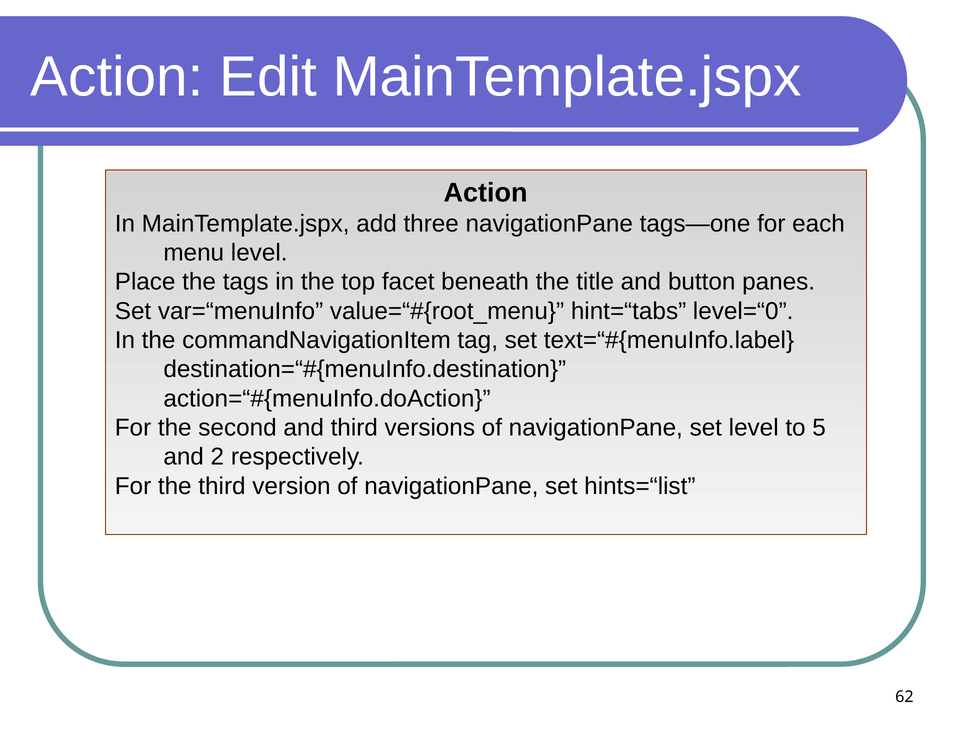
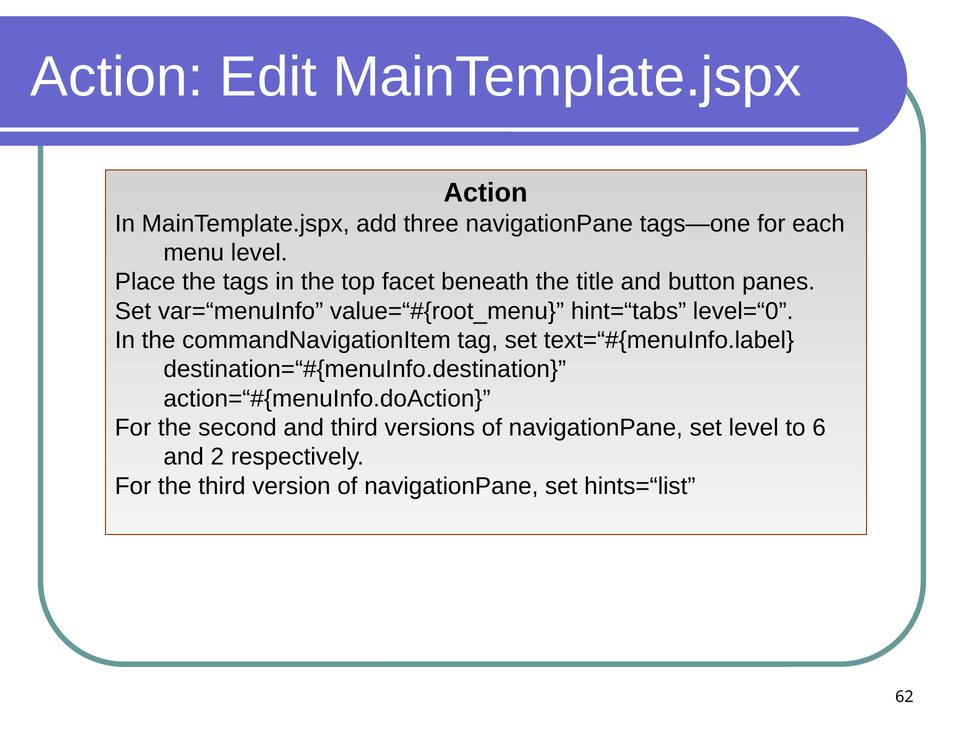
5: 5 -> 6
